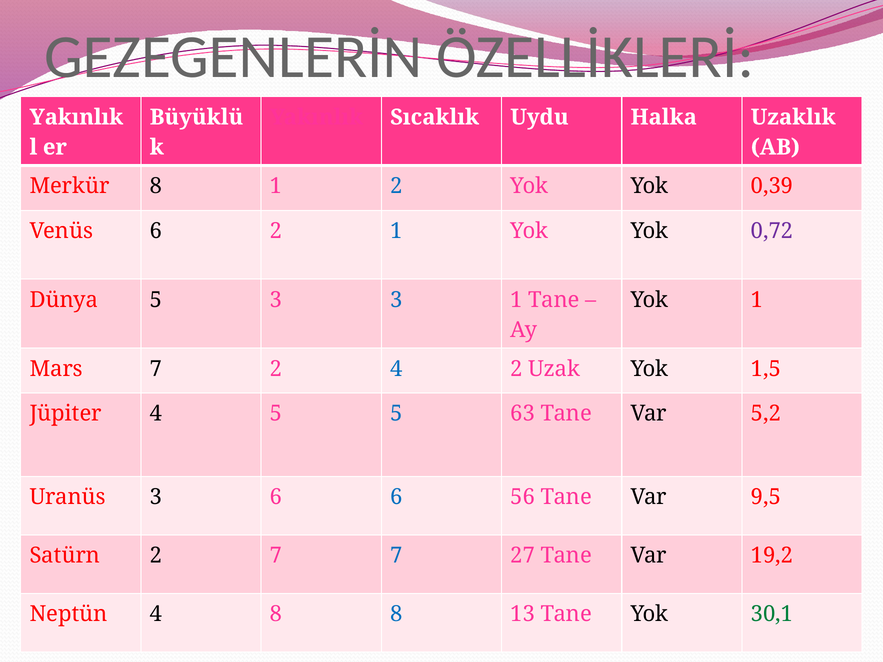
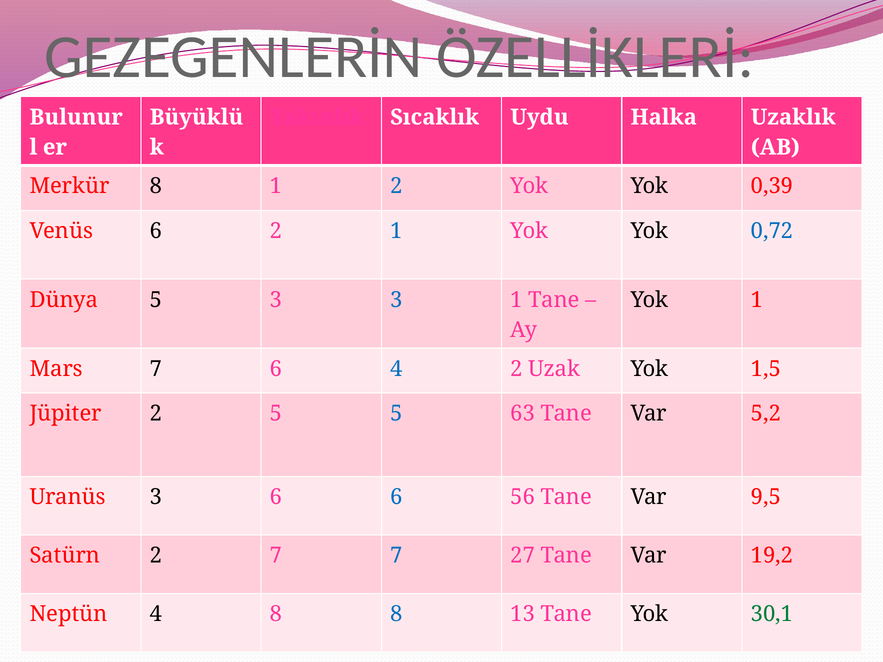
Yakınlık at (76, 117): Yakınlık -> Bulunur
0,72 colour: purple -> blue
7 2: 2 -> 6
Jüpiter 4: 4 -> 2
